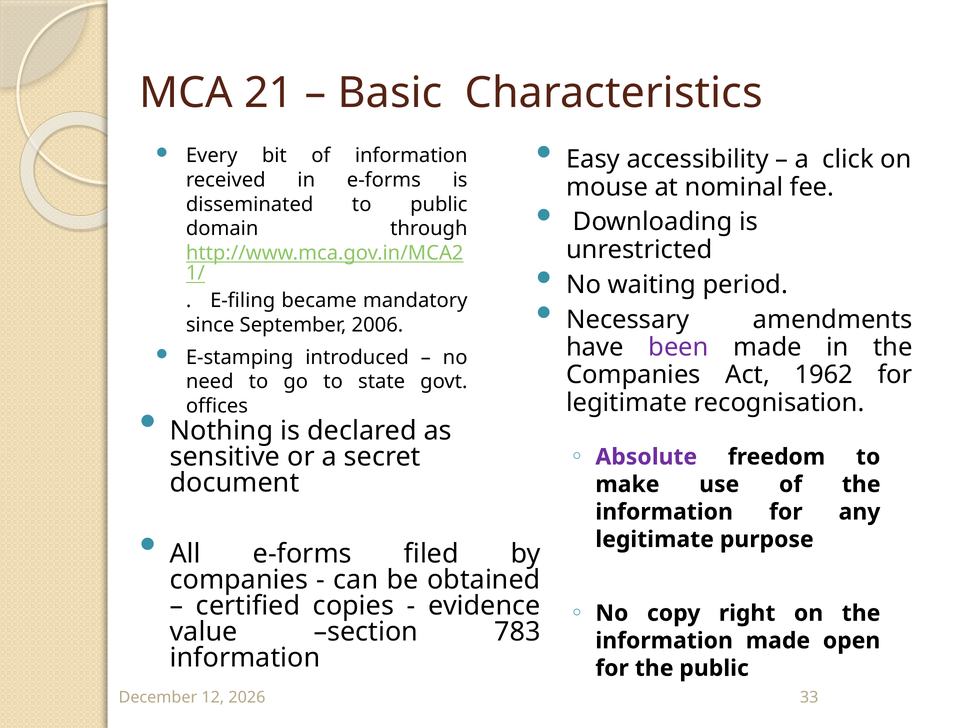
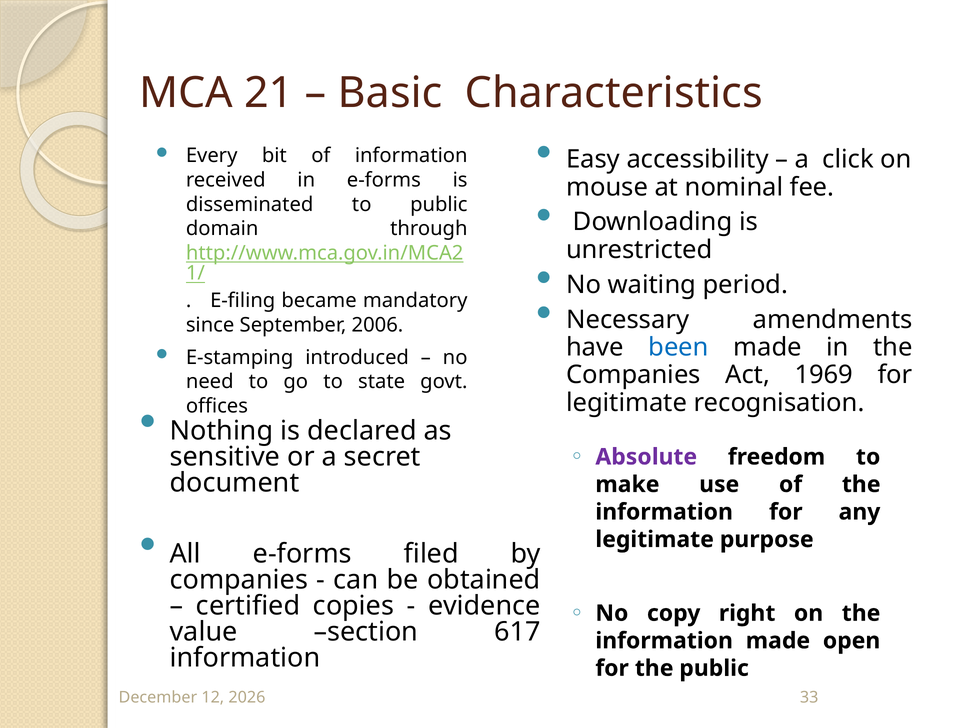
been colour: purple -> blue
1962: 1962 -> 1969
783: 783 -> 617
